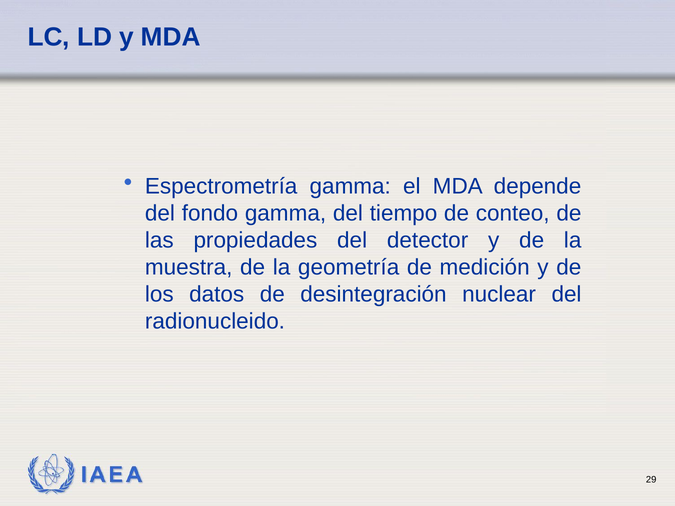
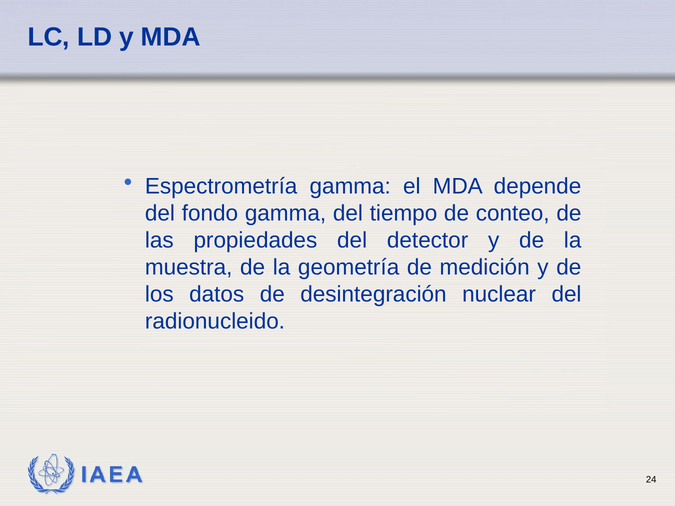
29: 29 -> 24
